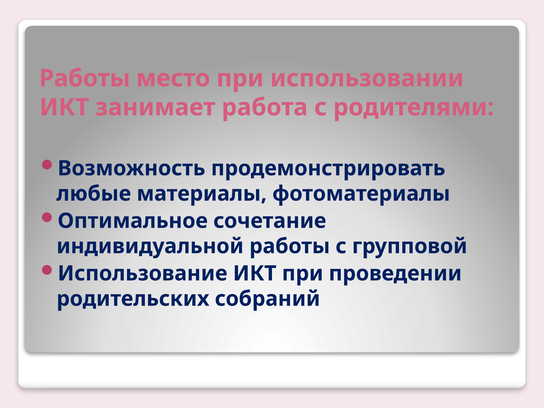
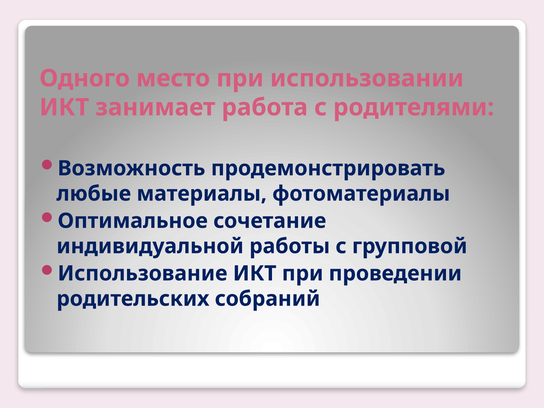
Работы at (85, 78): Работы -> Одного
